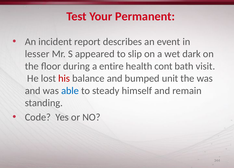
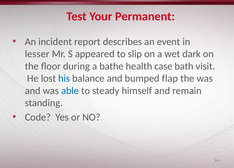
entire: entire -> bathe
cont: cont -> case
his colour: red -> blue
unit: unit -> flap
